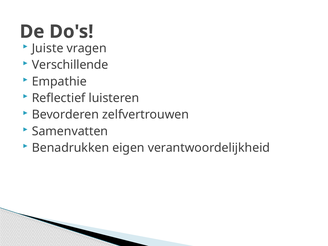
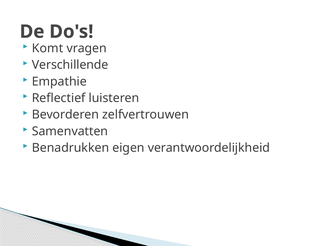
Juiste: Juiste -> Komt
